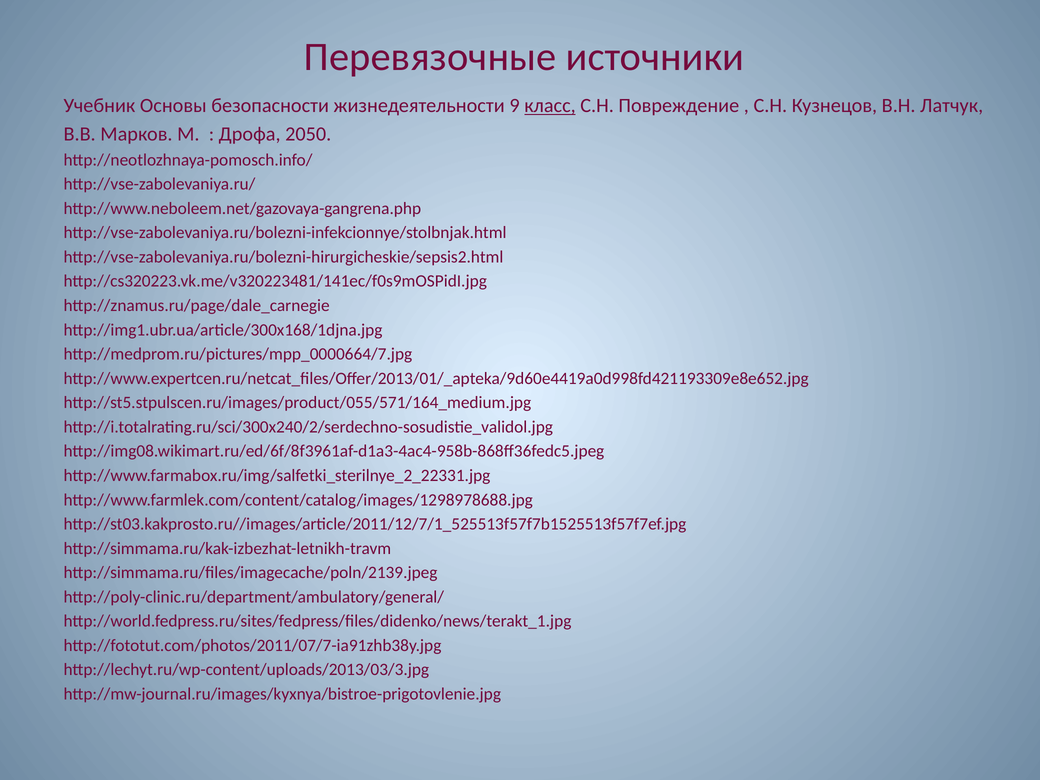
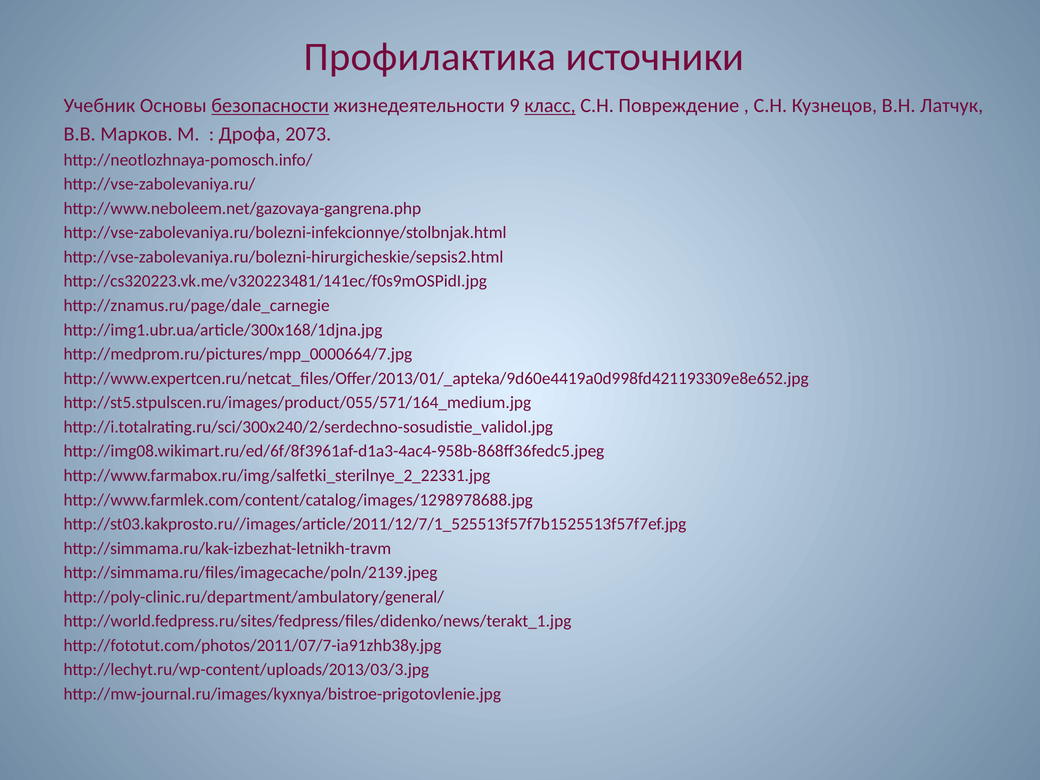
Перевязочные: Перевязочные -> Профилактика
безопасности underline: none -> present
2050: 2050 -> 2073
